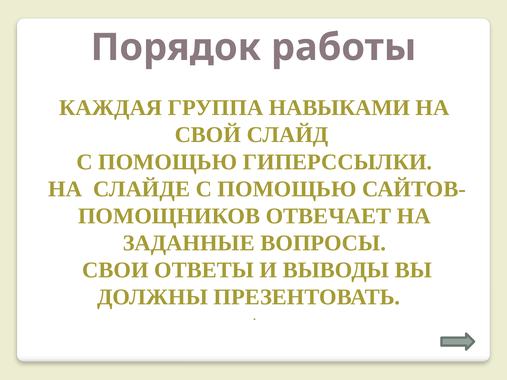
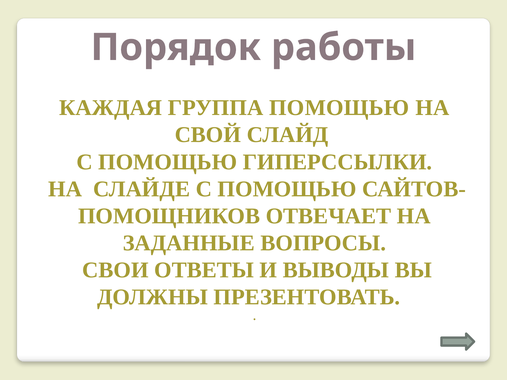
ГРУППА НАВЫКАМИ: НАВЫКАМИ -> ПОМОЩЬЮ
